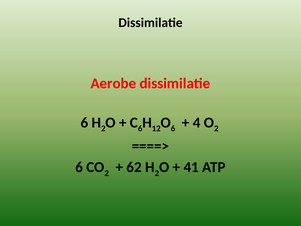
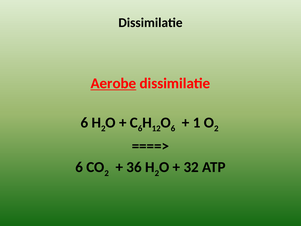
Aerobe underline: none -> present
4: 4 -> 1
62: 62 -> 36
41: 41 -> 32
